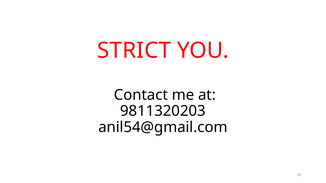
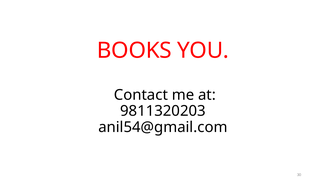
STRICT: STRICT -> BOOKS
